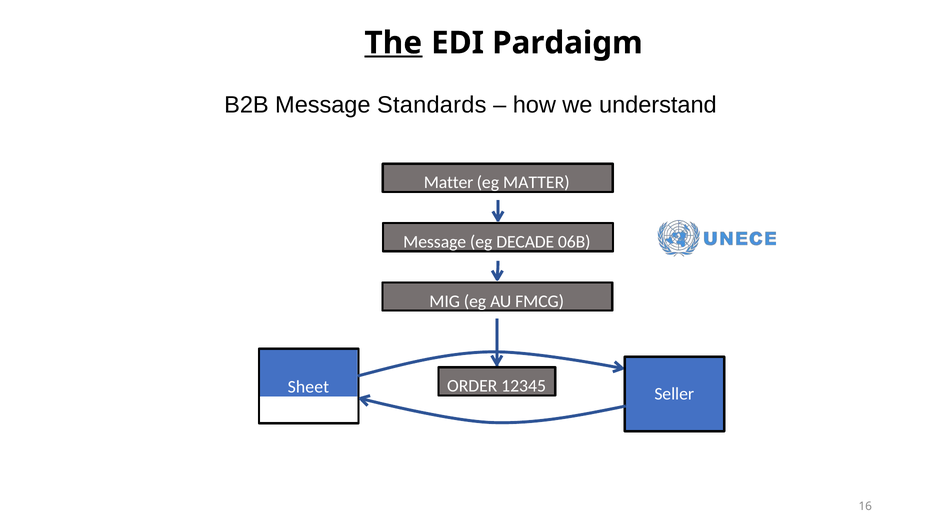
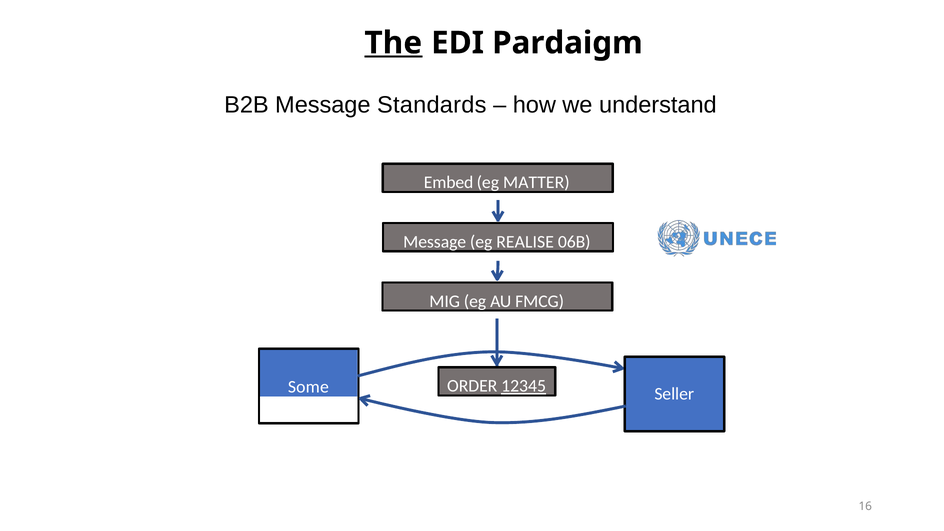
Matter at (449, 183): Matter -> Embed
DECADE: DECADE -> REALISE
12345 underline: none -> present
Sheet: Sheet -> Some
